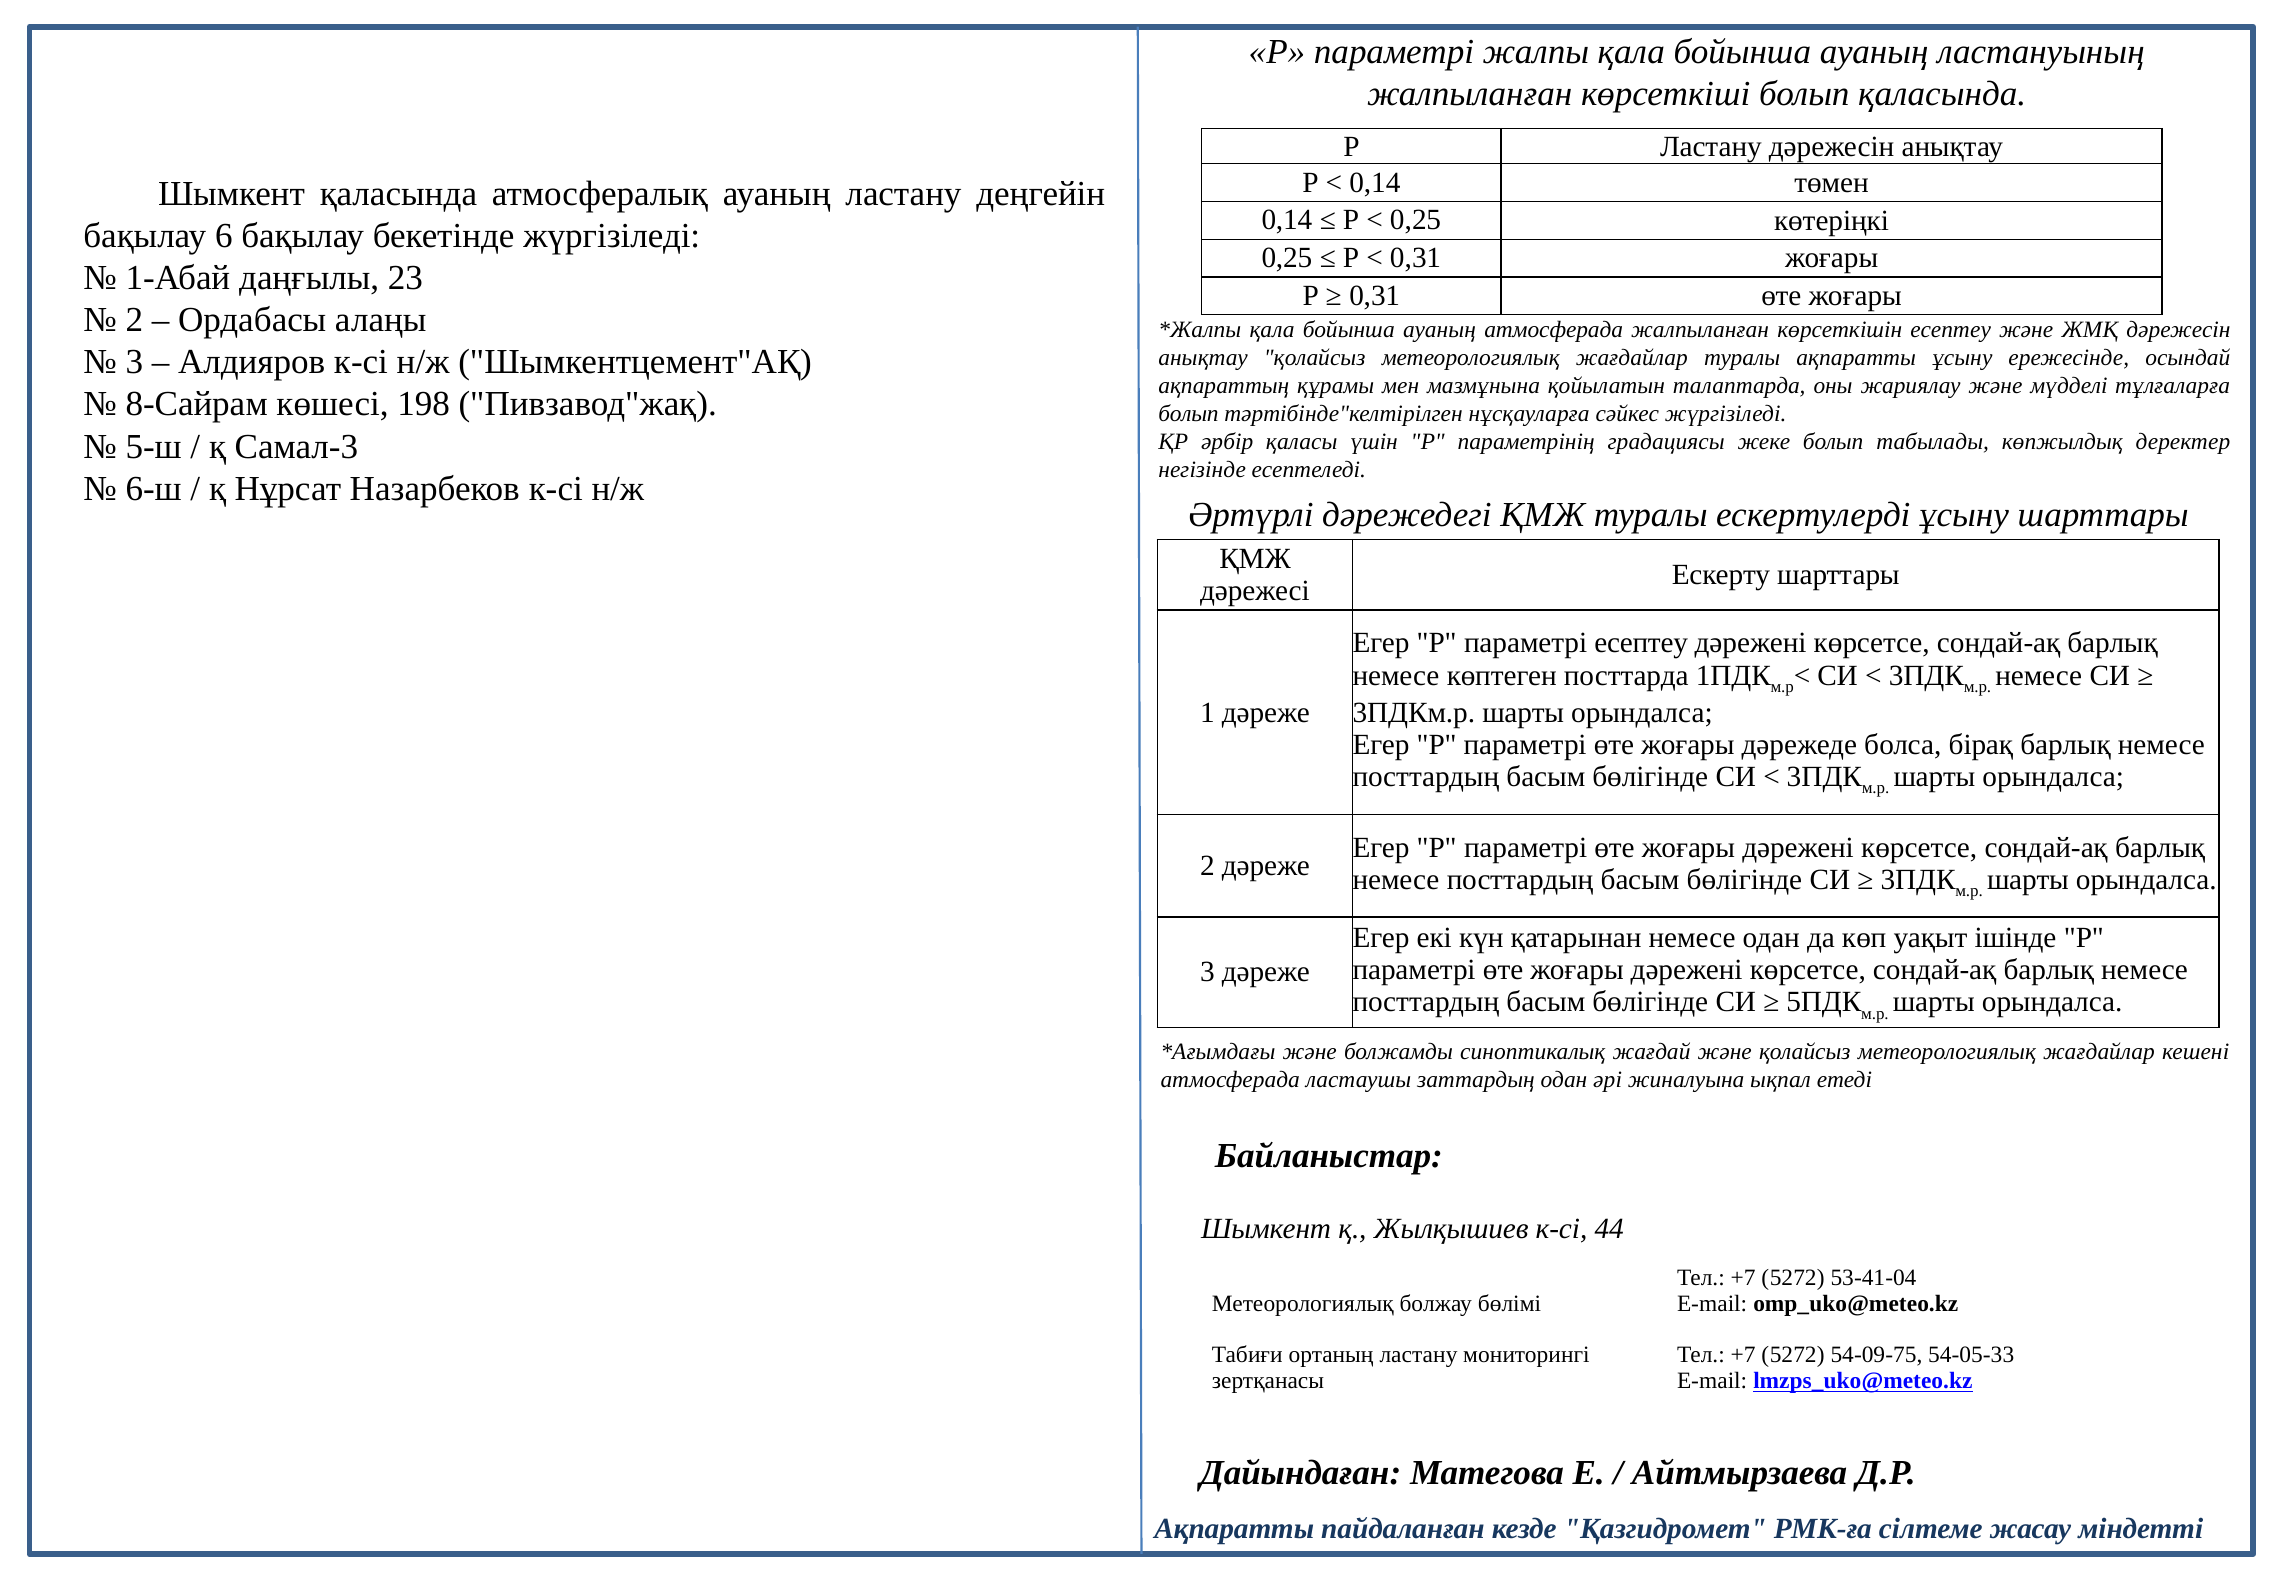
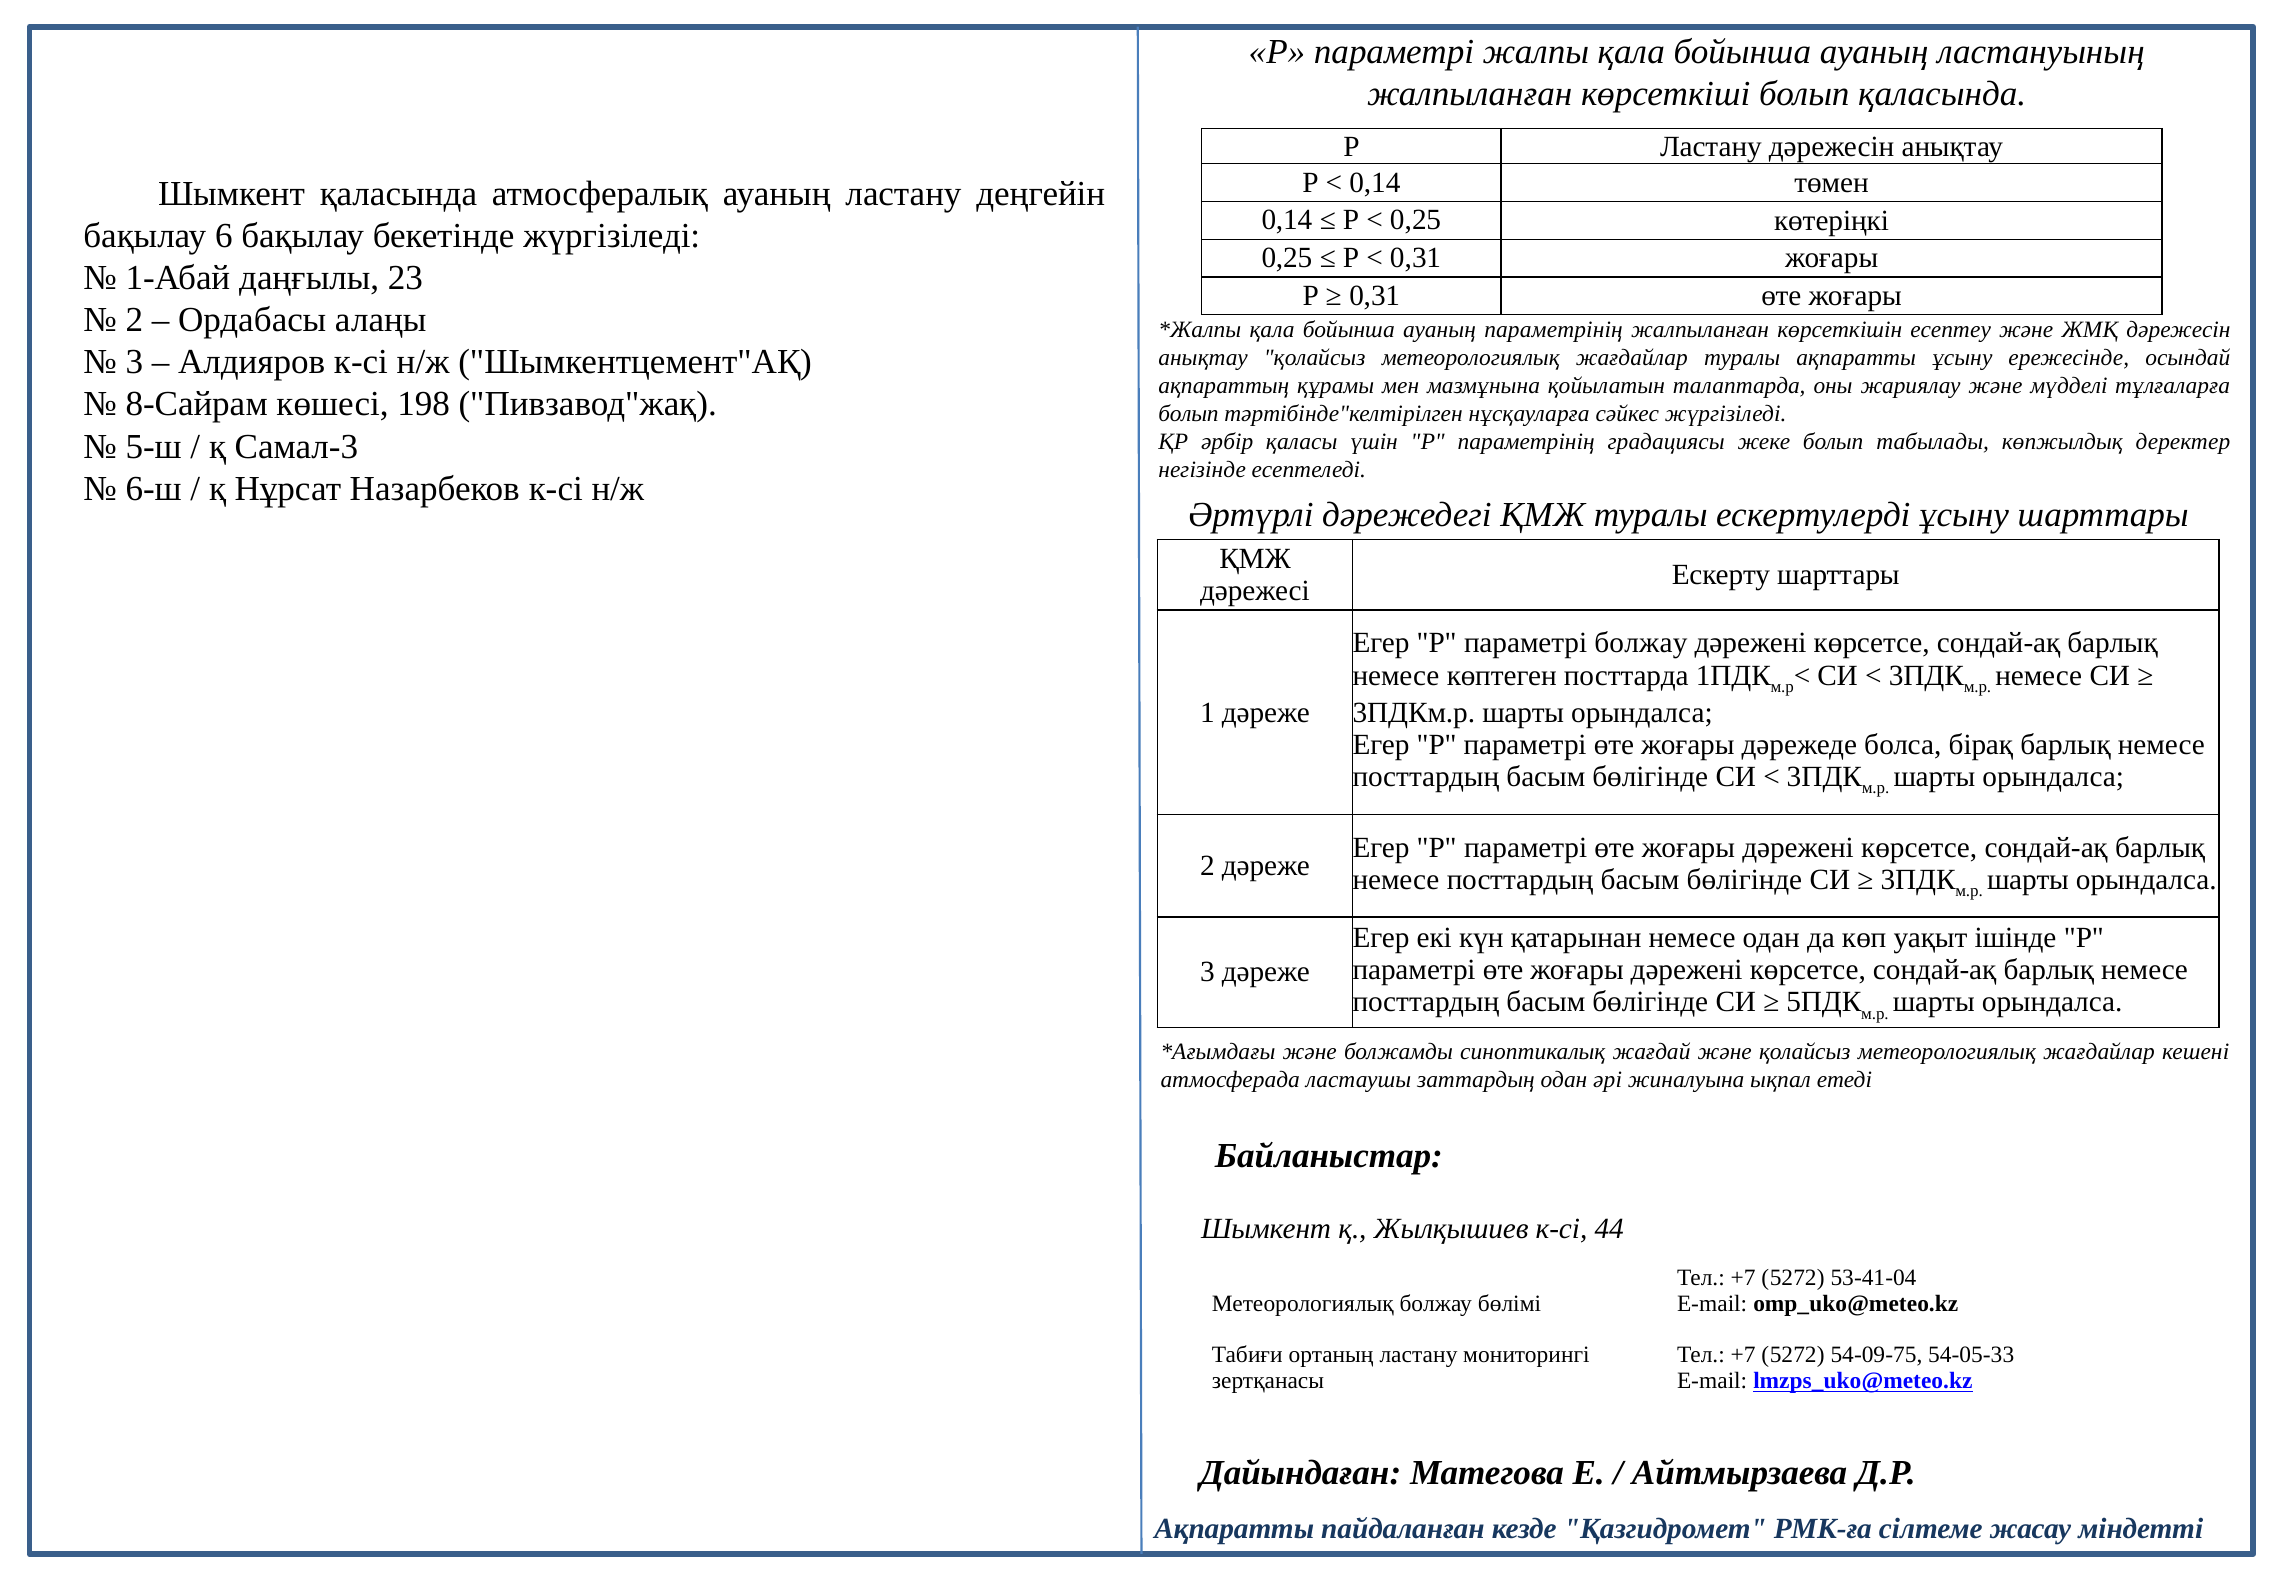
ауаның атмосферада: атмосферада -> параметрінің
параметрі есептеу: есептеу -> болжау
